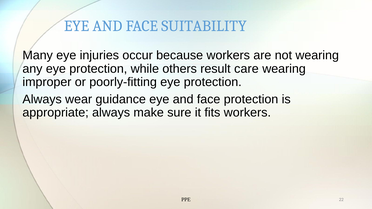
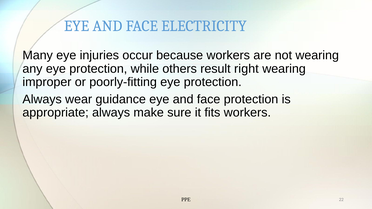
SUITABILITY: SUITABILITY -> ELECTRICITY
care: care -> right
